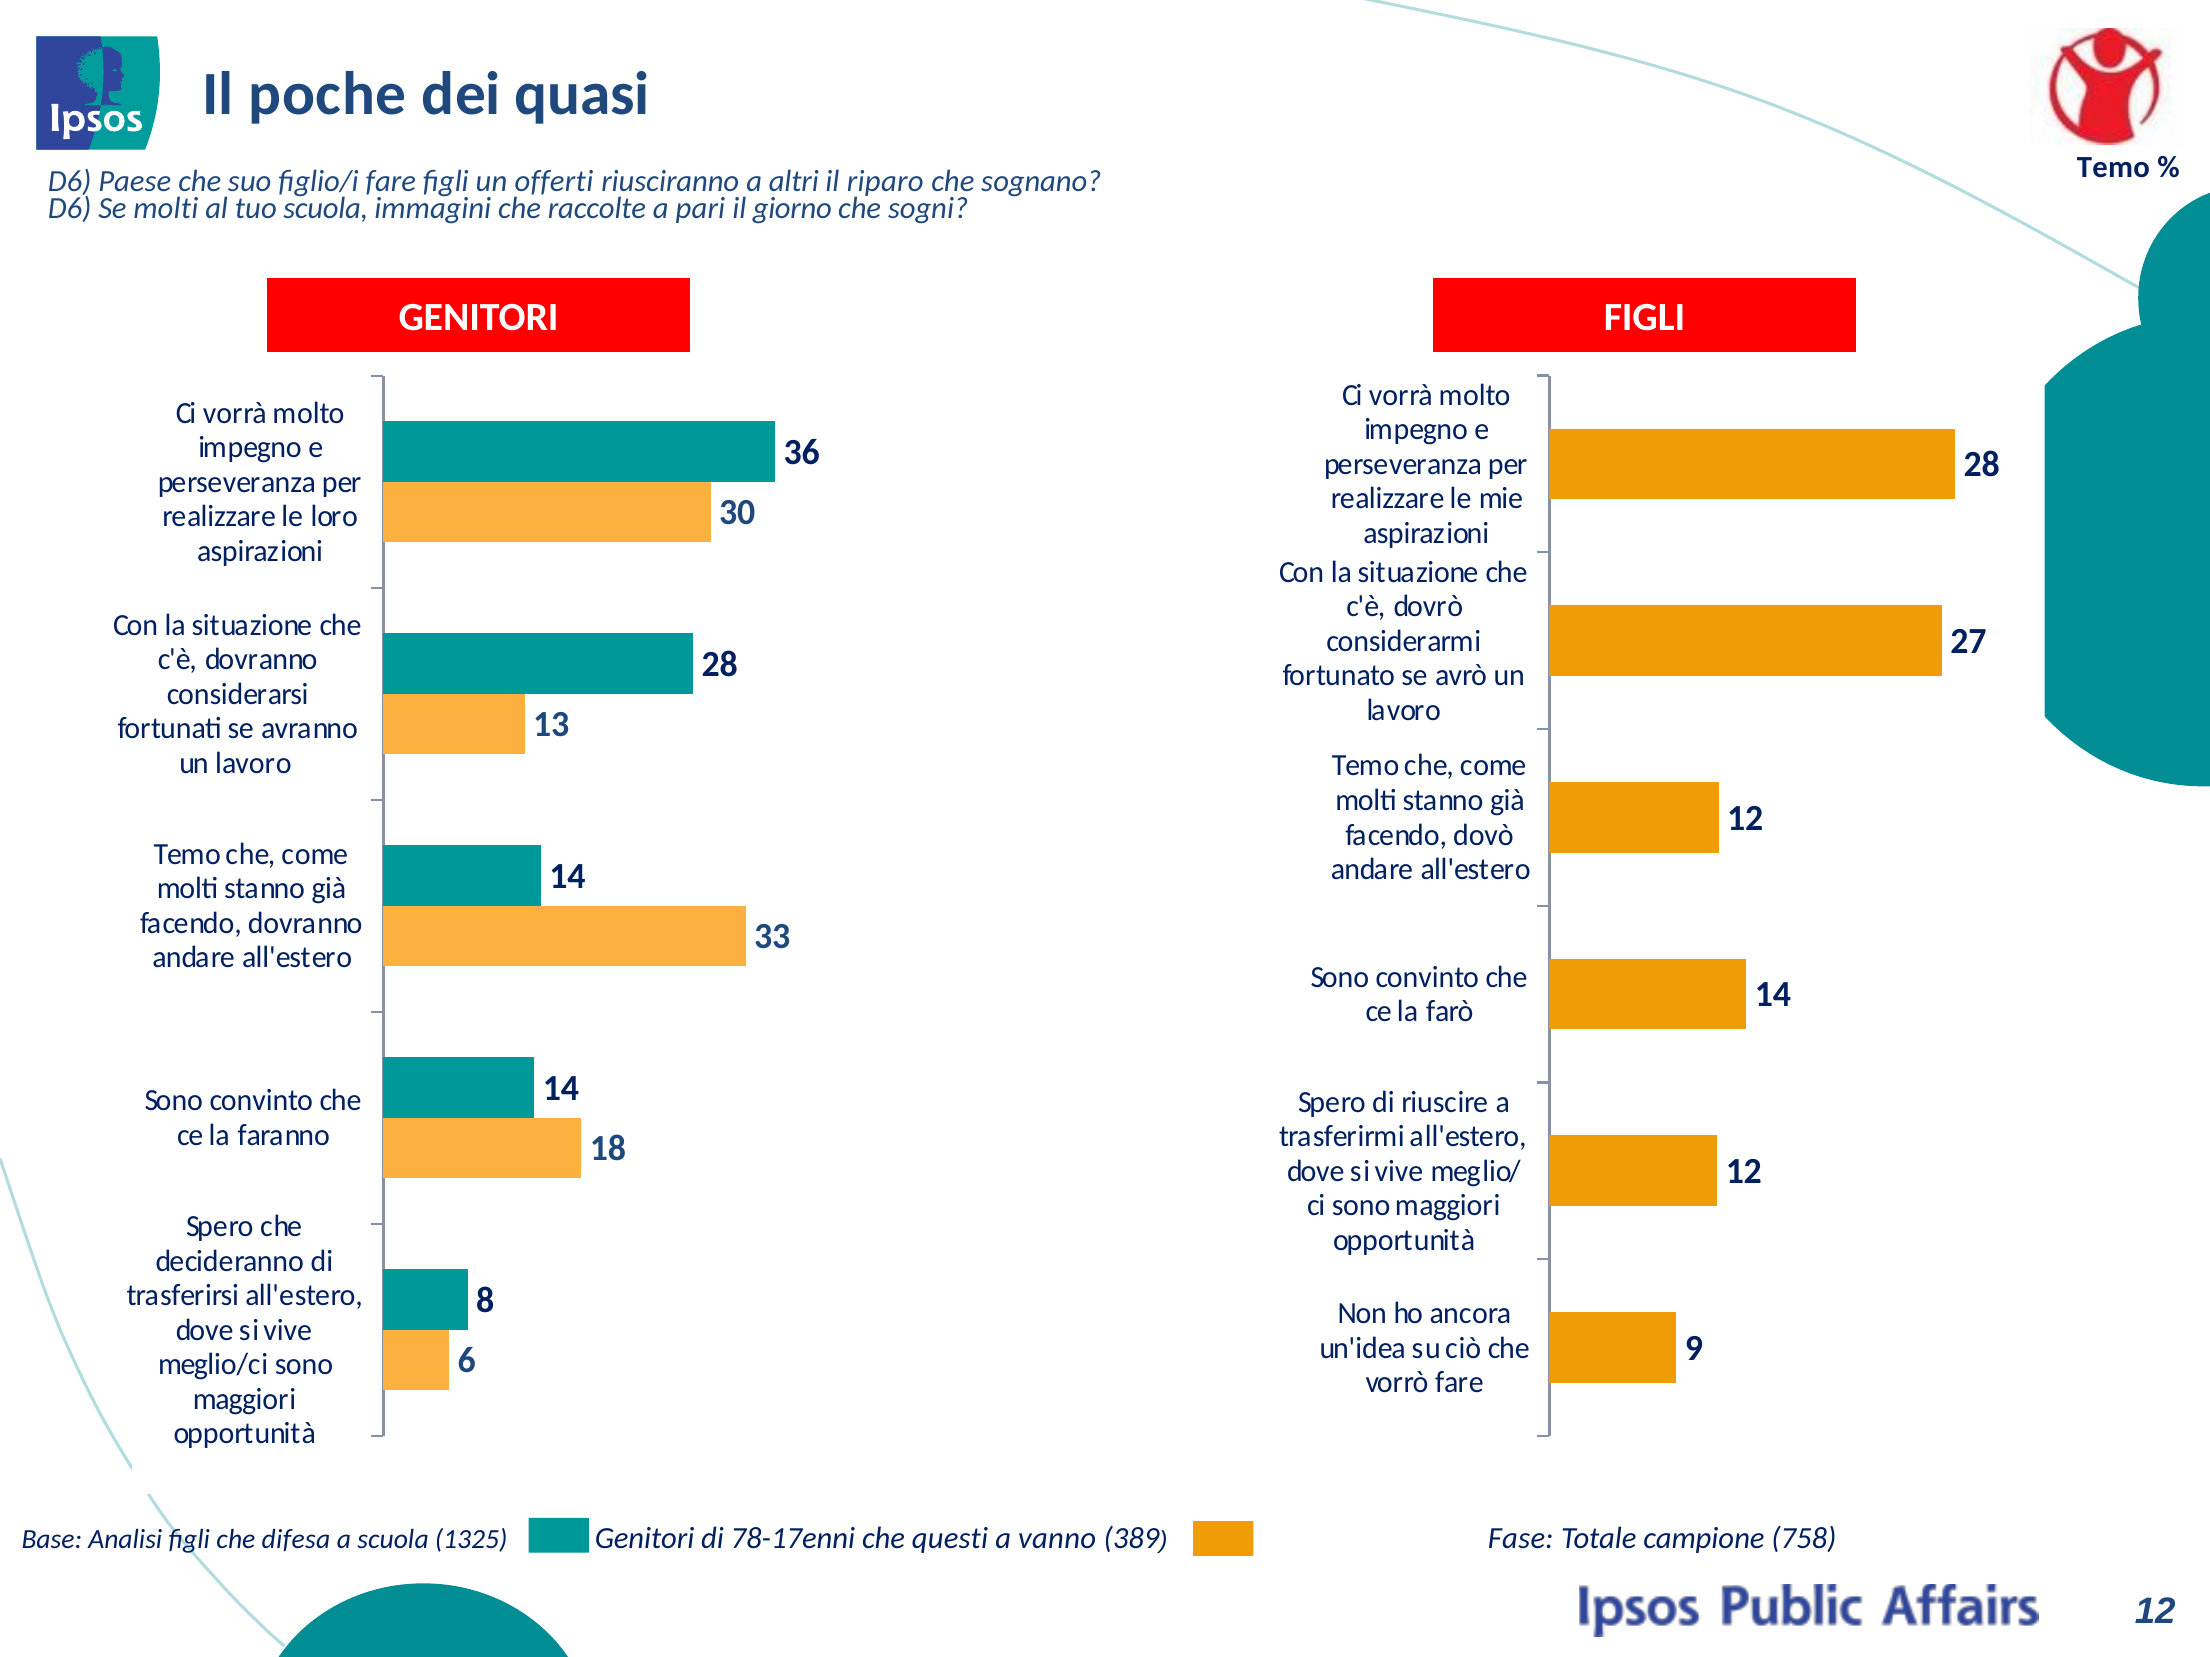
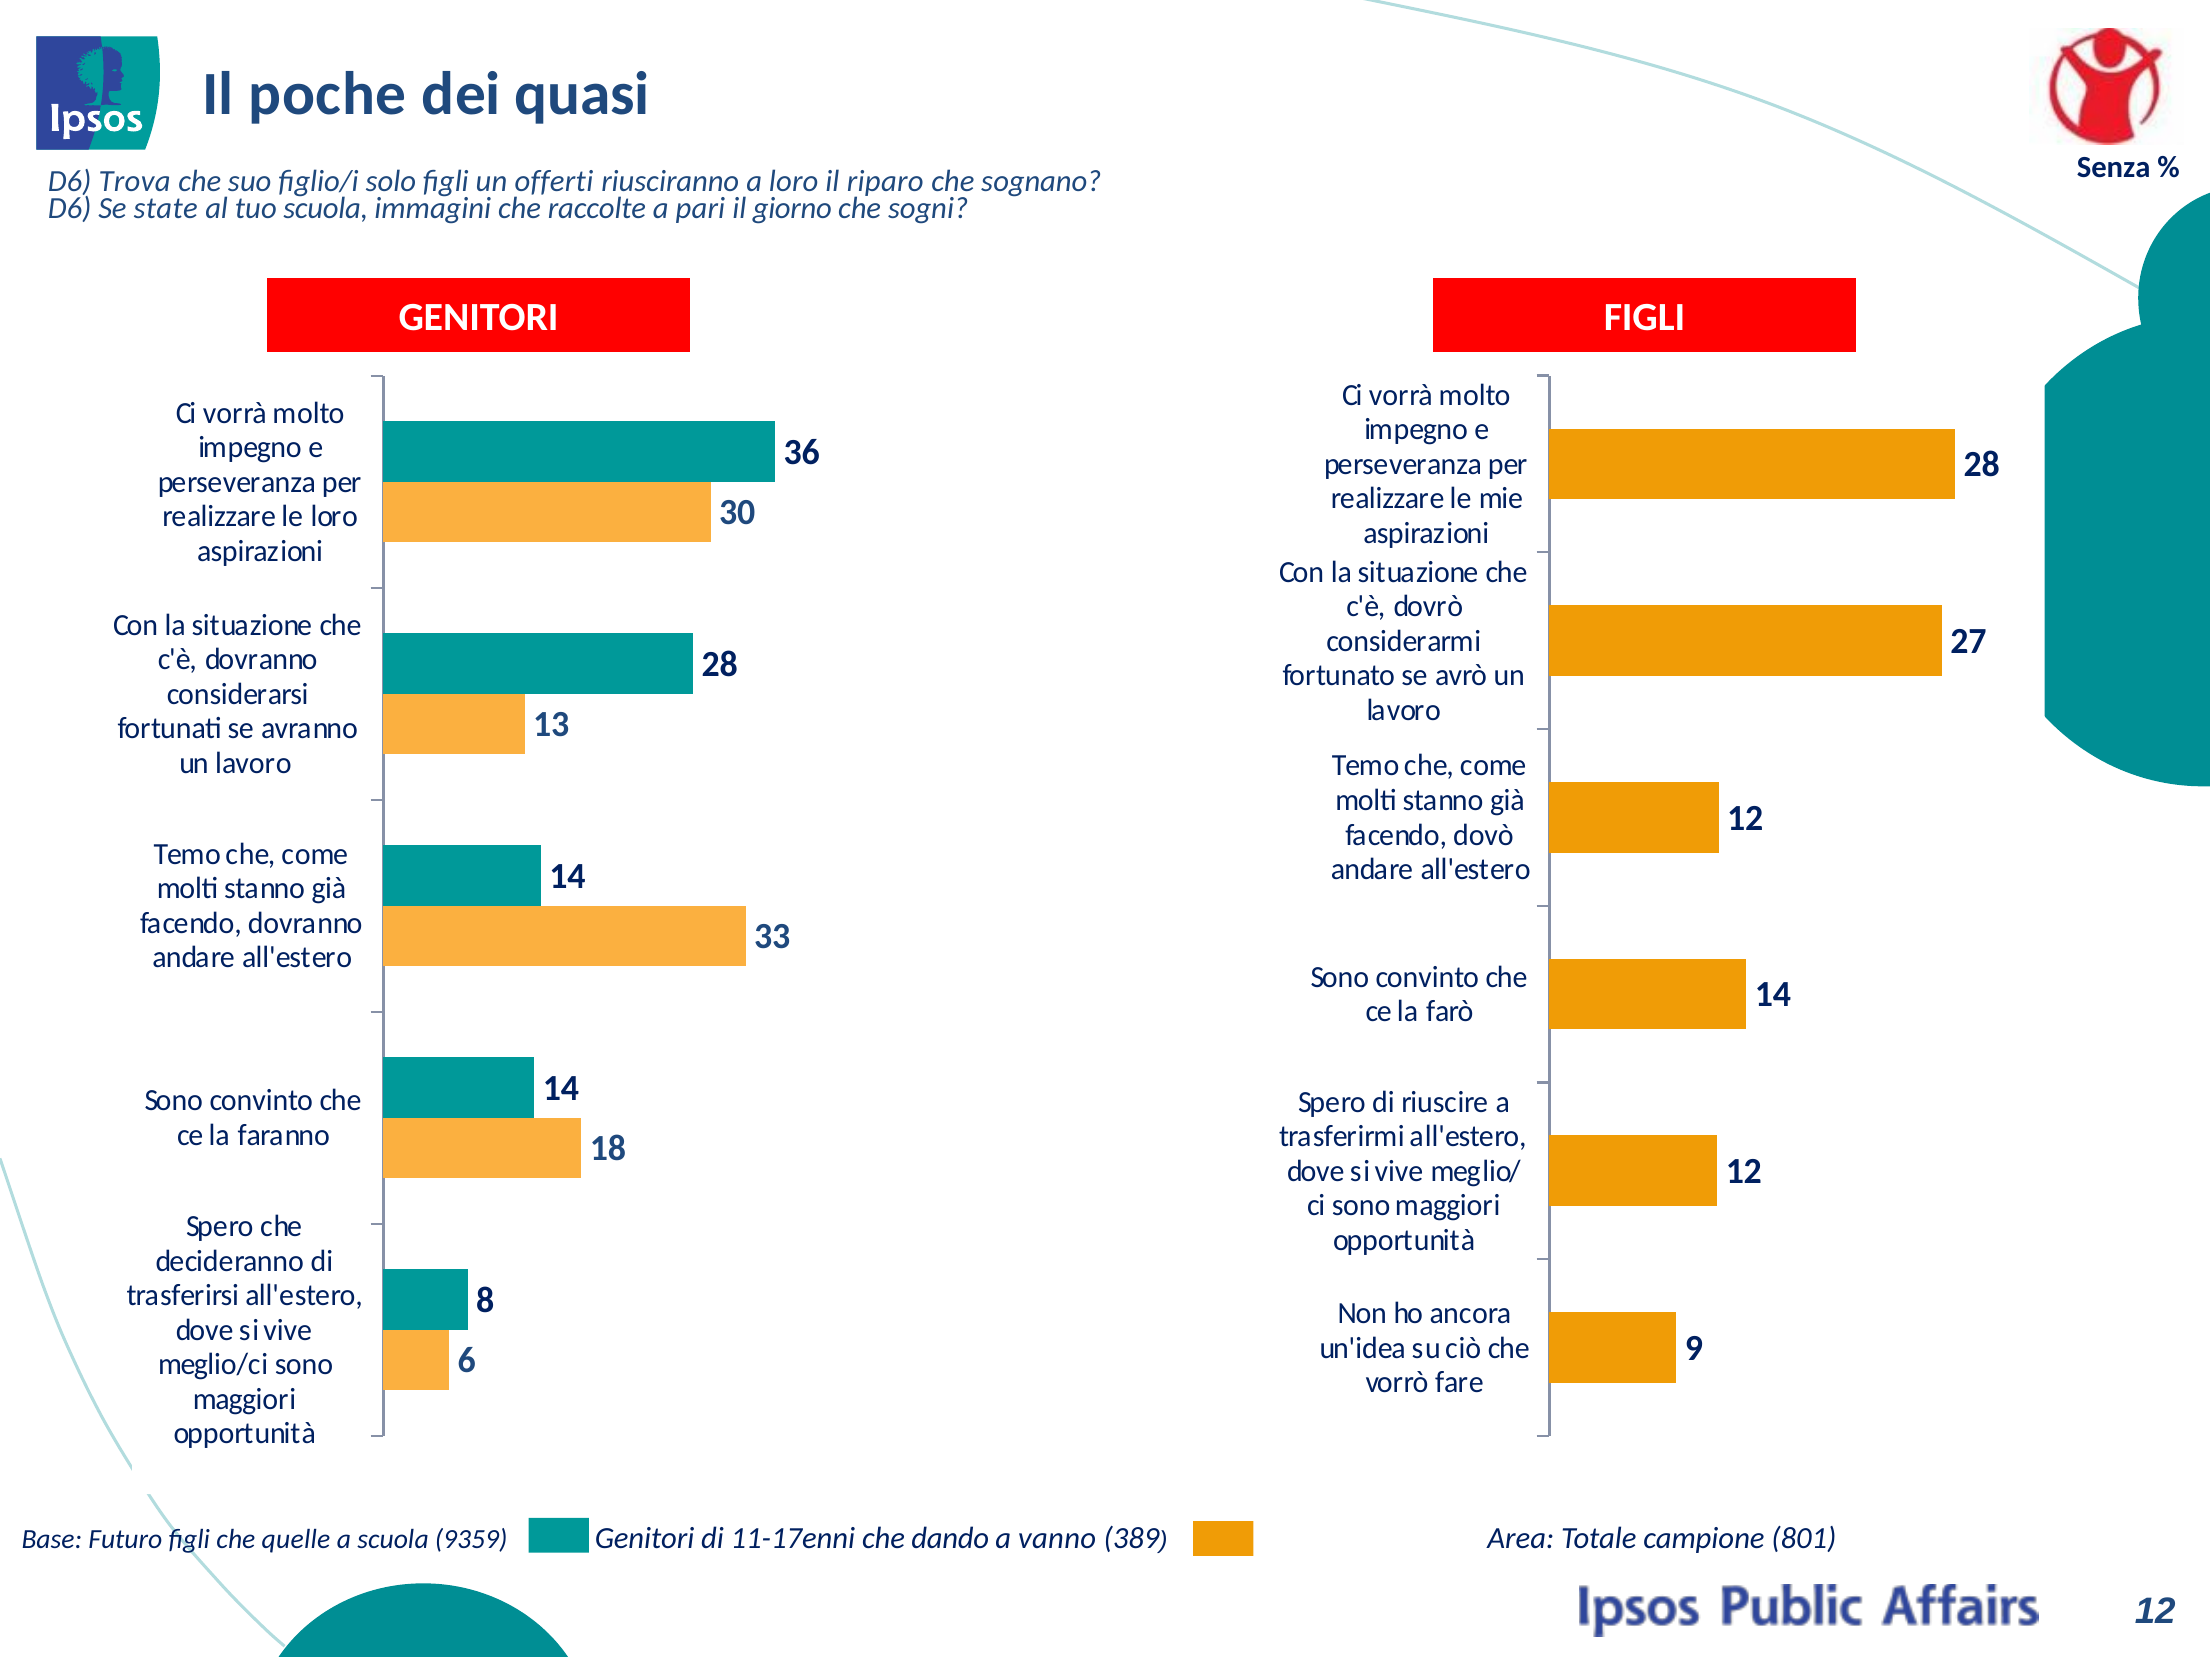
Temo at (2113, 167): Temo -> Senza
Paese: Paese -> Trova
figlio/i fare: fare -> solo
a altri: altri -> loro
Se molti: molti -> state
Fase: Fase -> Area
758: 758 -> 801
Analisi: Analisi -> Futuro
difesa: difesa -> quelle
1325: 1325 -> 9359
78-17enni: 78-17enni -> 11-17enni
questi: questi -> dando
